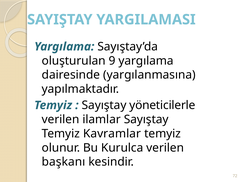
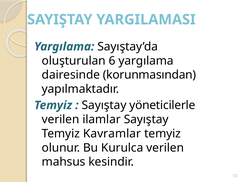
9: 9 -> 6
yargılanmasına: yargılanmasına -> korunmasından
başkanı: başkanı -> mahsus
